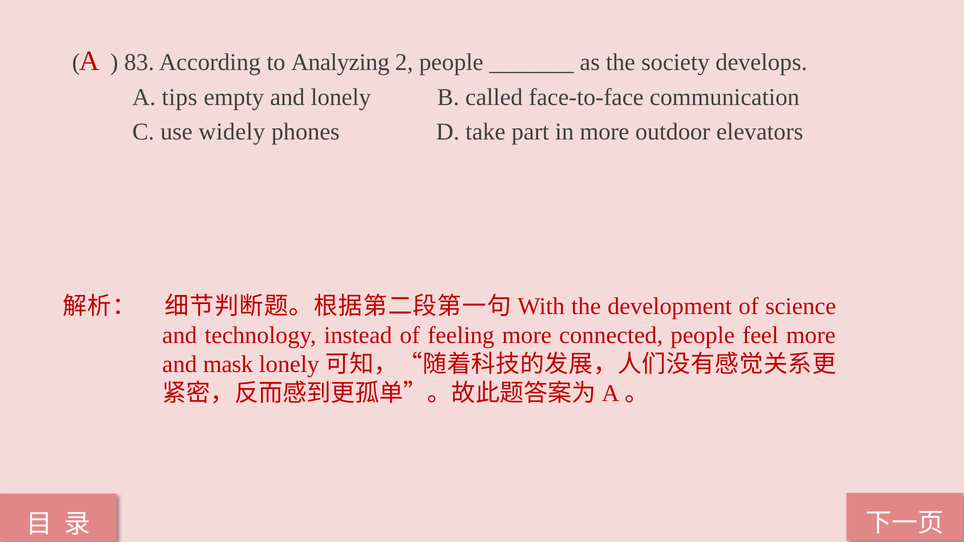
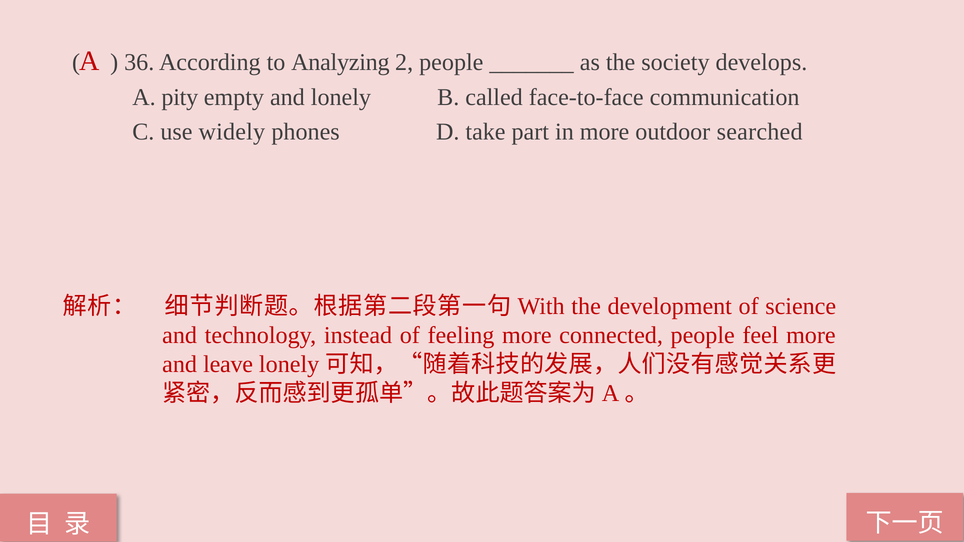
83: 83 -> 36
tips: tips -> pity
elevators: elevators -> searched
mask: mask -> leave
